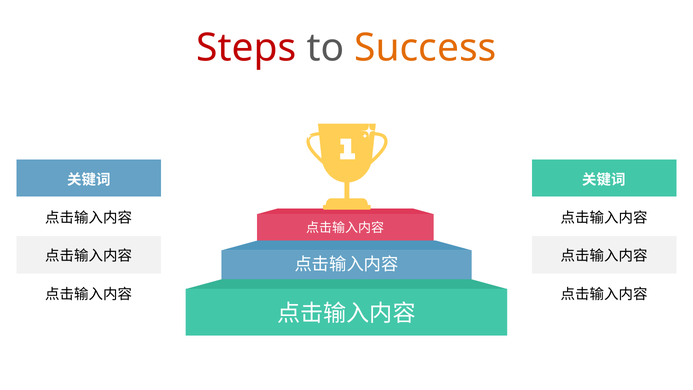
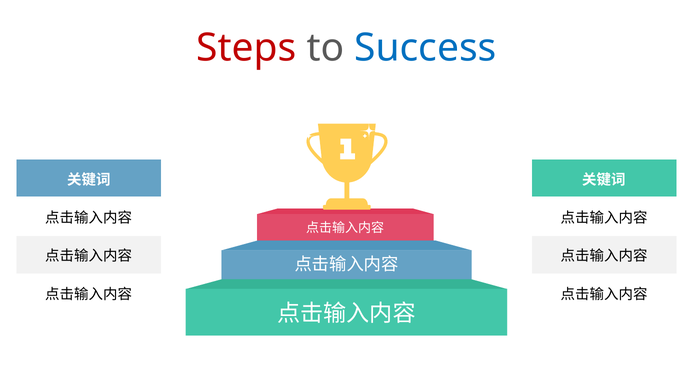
Success colour: orange -> blue
